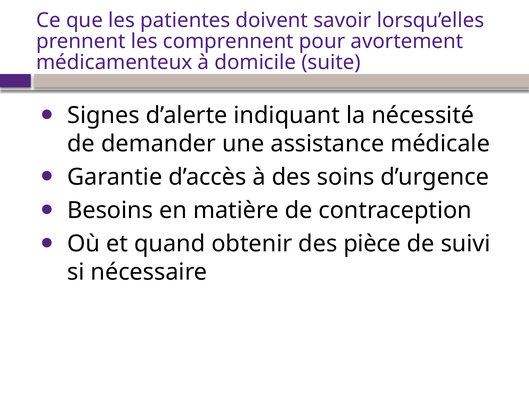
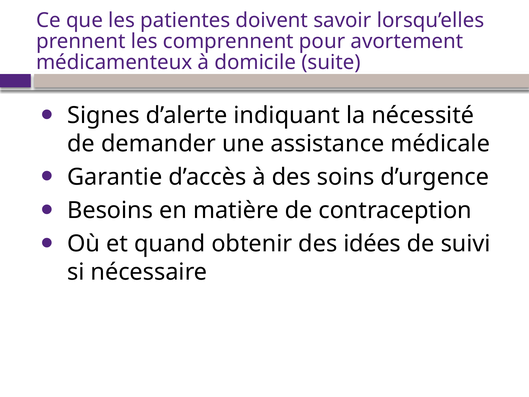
pièce: pièce -> idées
